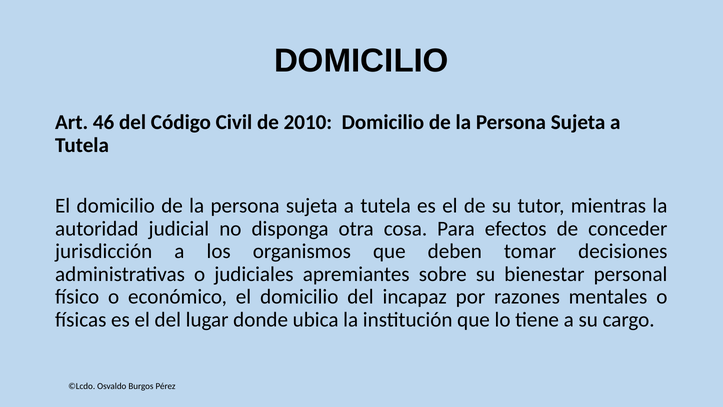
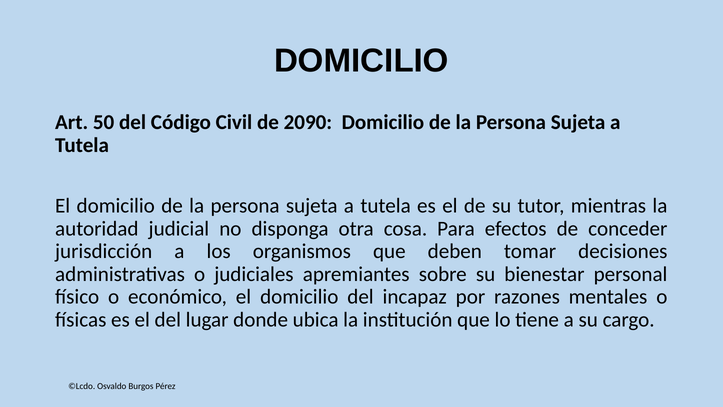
46: 46 -> 50
2010: 2010 -> 2090
